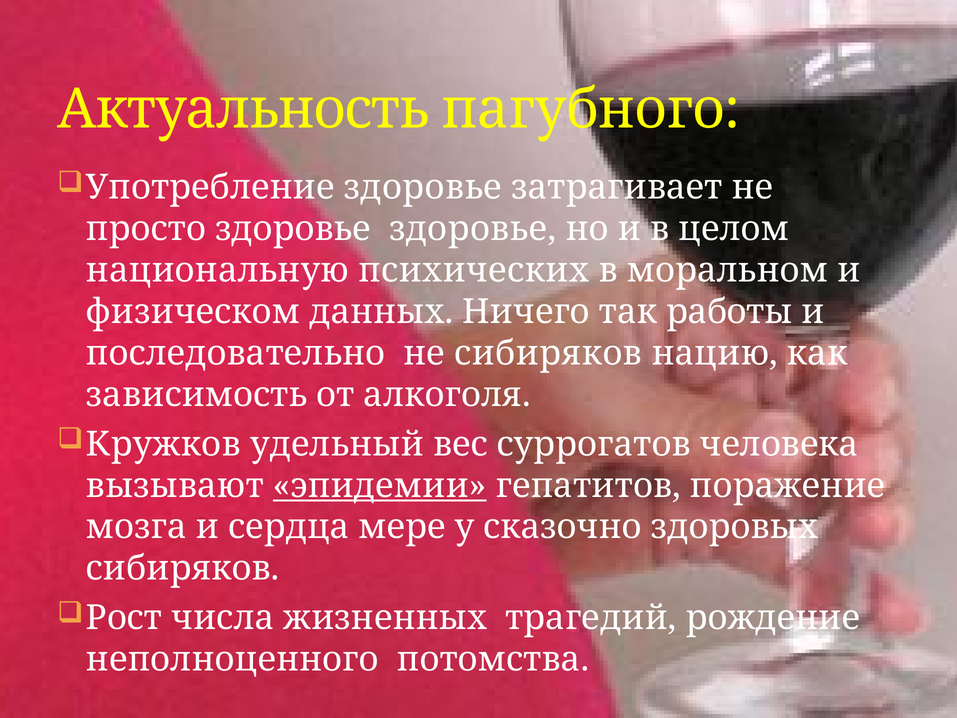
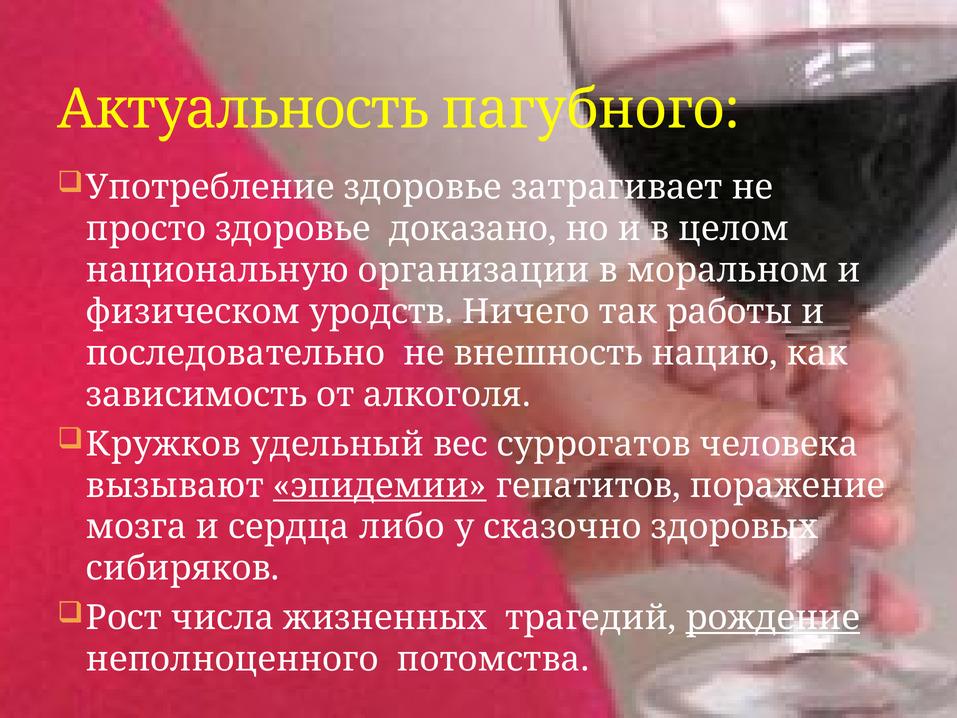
здоровье здоровье: здоровье -> доказано
психических: психических -> организации
данных: данных -> уродств
не сибиряков: сибиряков -> внешность
мере: мере -> либо
рождение underline: none -> present
